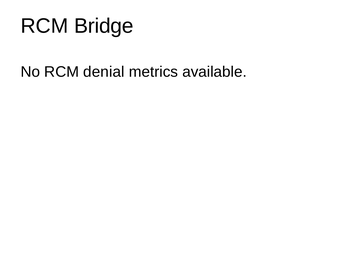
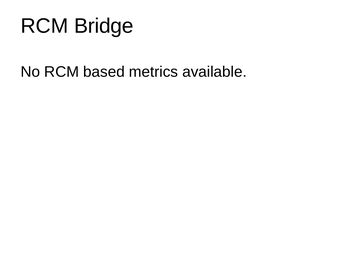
denial: denial -> based
